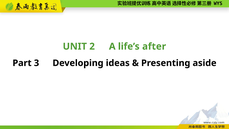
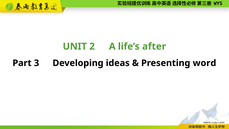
aside: aside -> word
